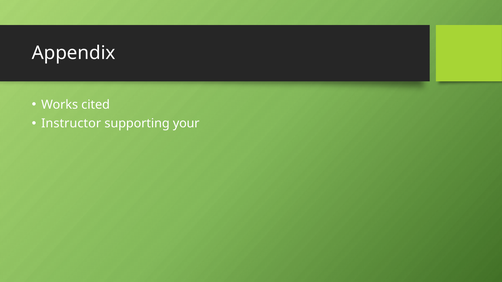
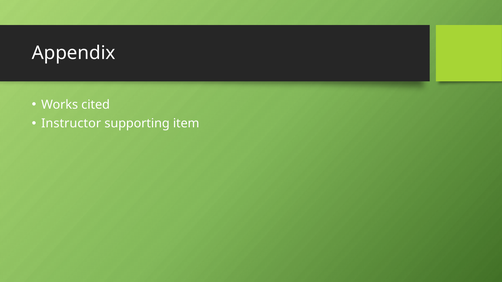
your: your -> item
